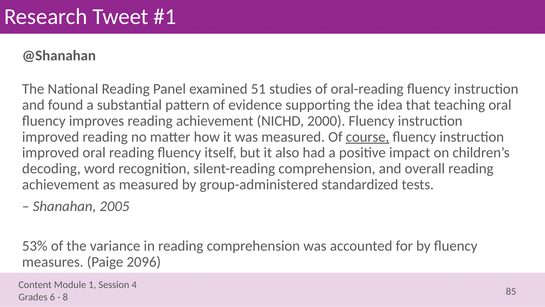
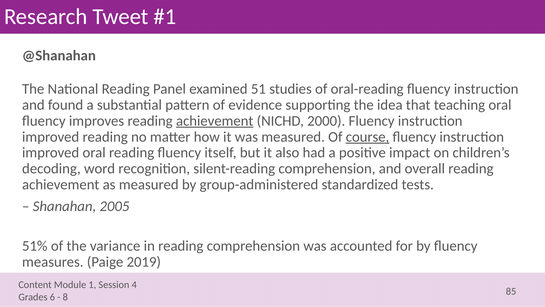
achievement at (215, 121) underline: none -> present
53%: 53% -> 51%
2096: 2096 -> 2019
